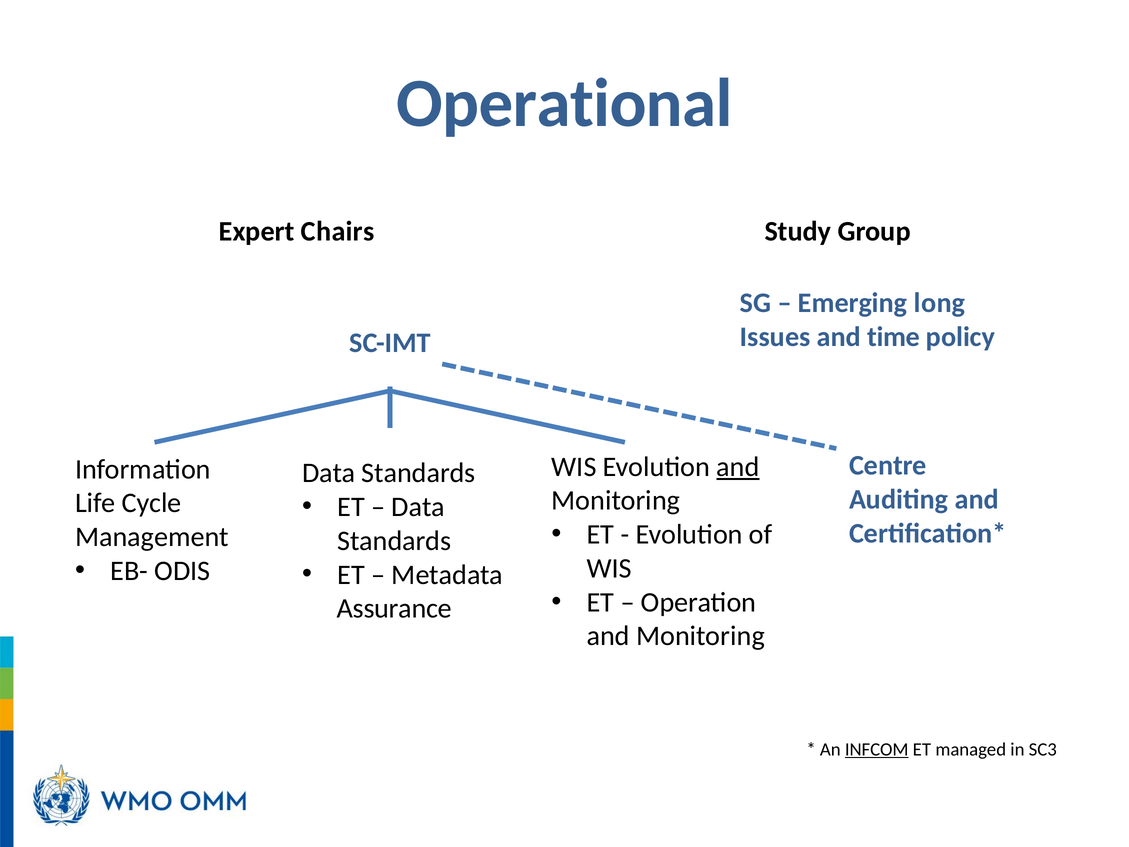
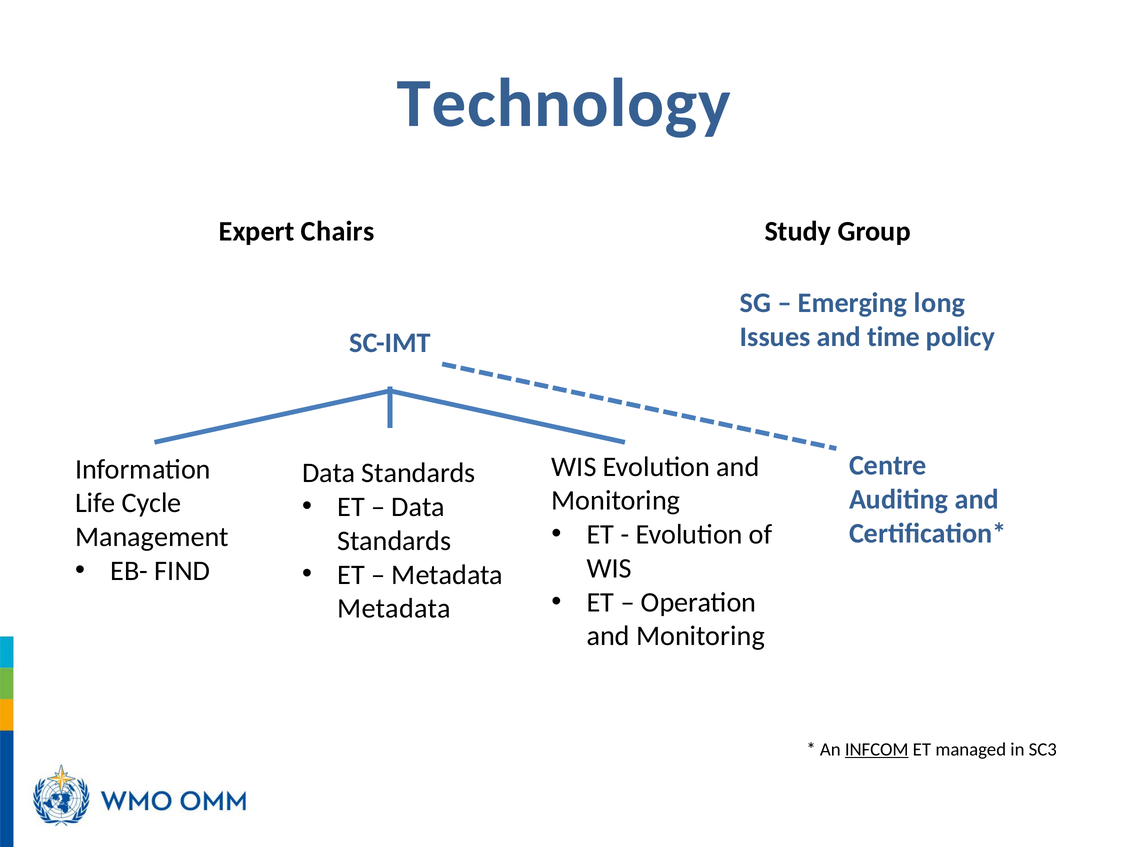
Operational: Operational -> Technology
and at (738, 467) underline: present -> none
ODIS: ODIS -> FIND
Assurance at (394, 608): Assurance -> Metadata
